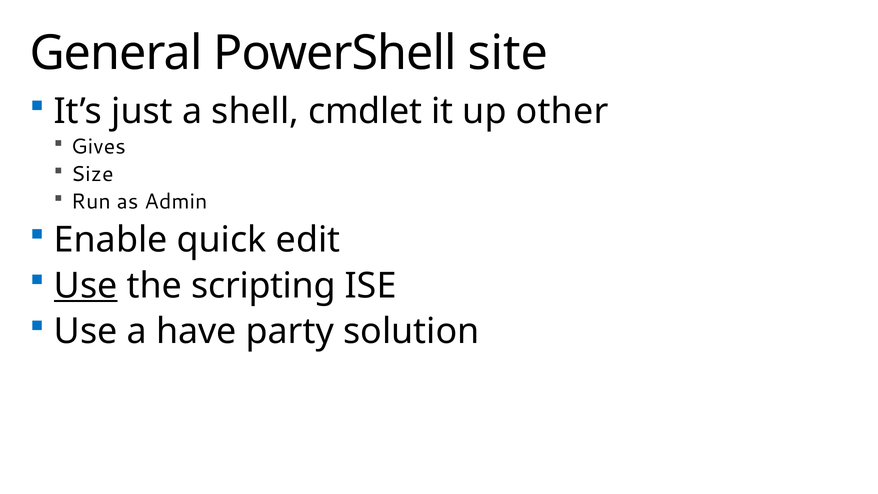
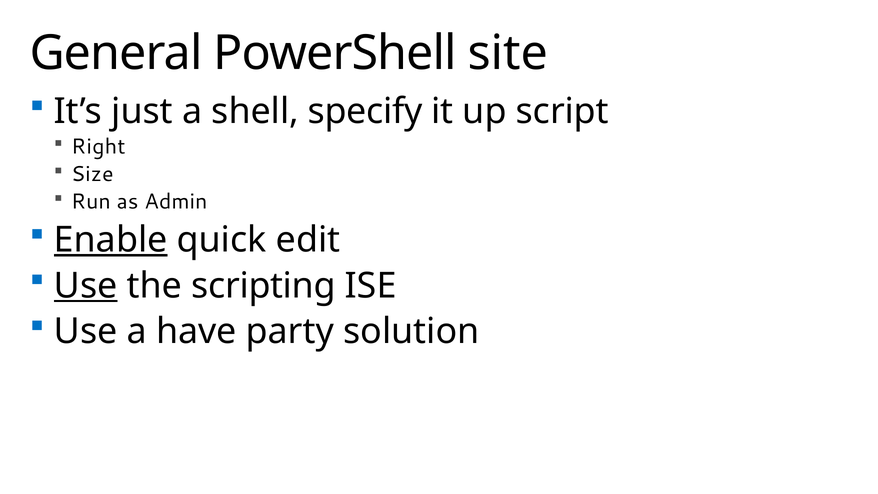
cmdlet: cmdlet -> specify
other: other -> script
Gives: Gives -> Right
Enable underline: none -> present
